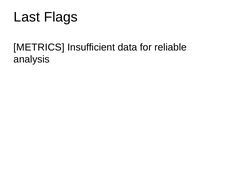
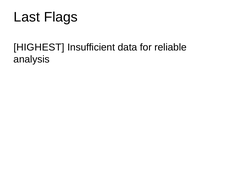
METRICS: METRICS -> HIGHEST
